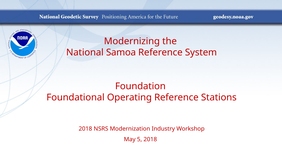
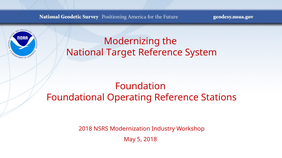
Samoa: Samoa -> Target
